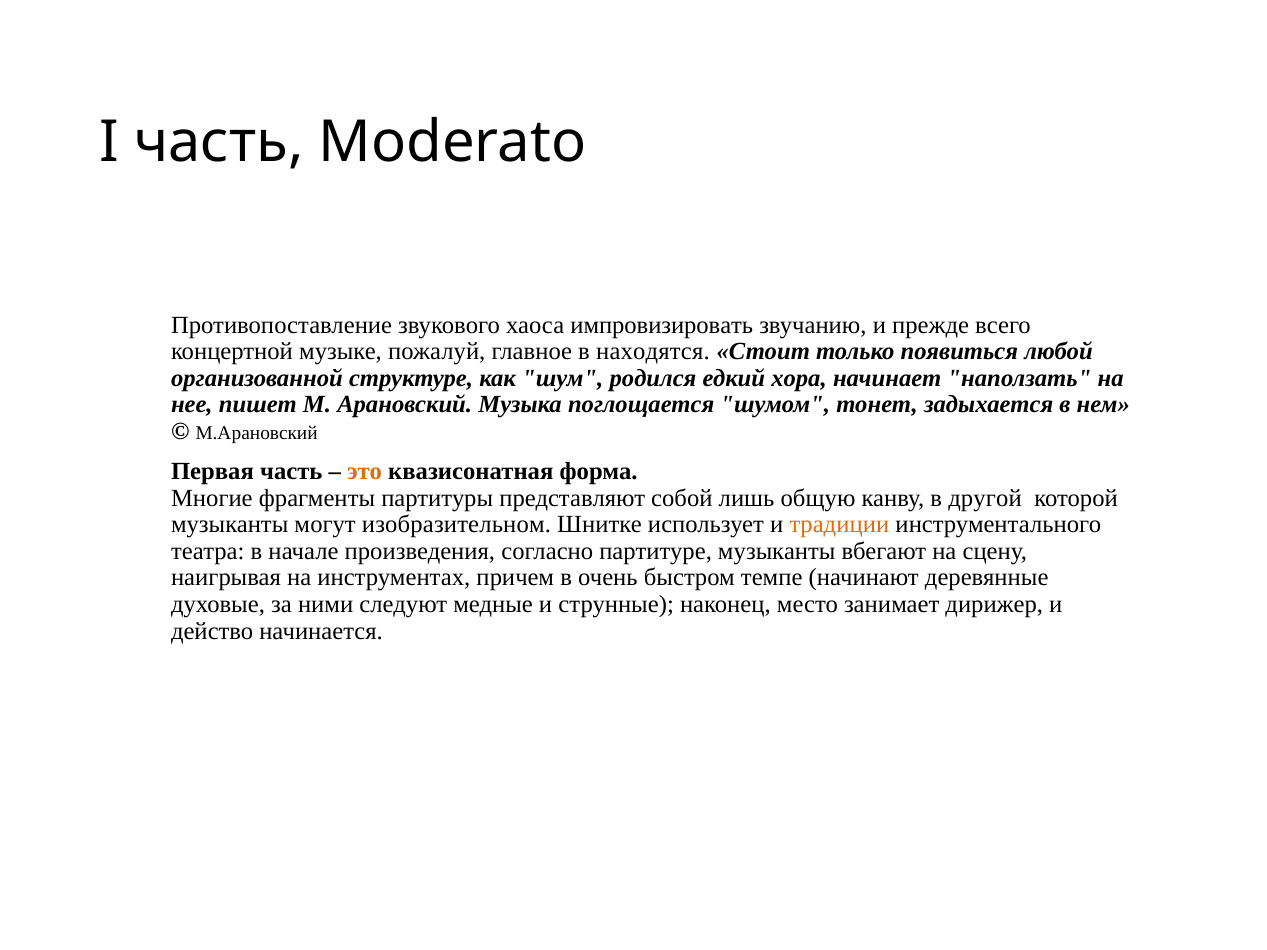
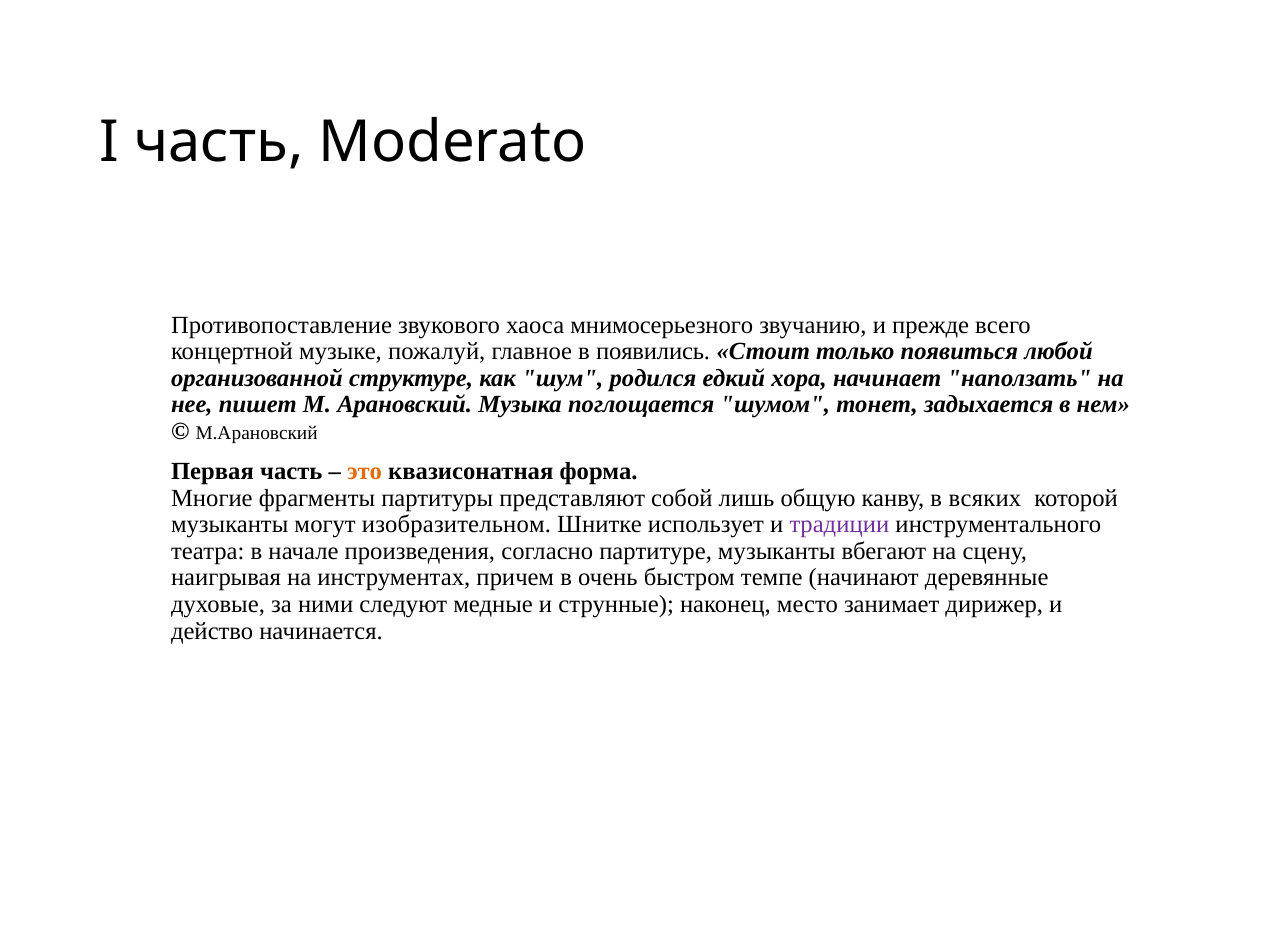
импровизировать: импровизировать -> мнимосерьезного
находятся: находятся -> появились
другой: другой -> всяких
традиции colour: orange -> purple
